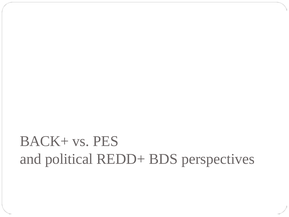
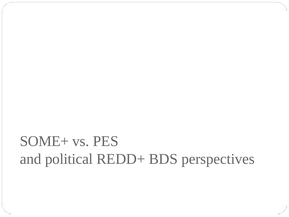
BACK+: BACK+ -> SOME+
